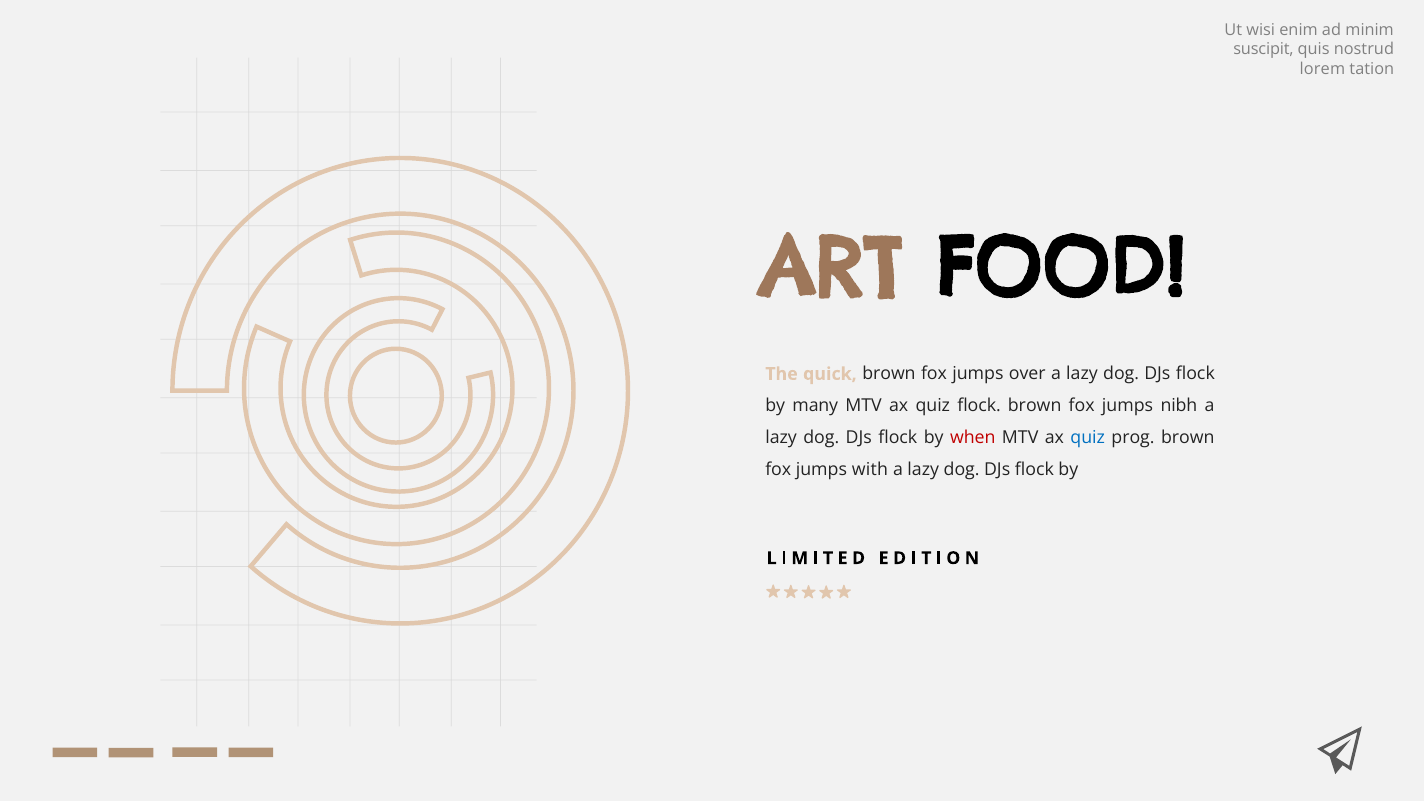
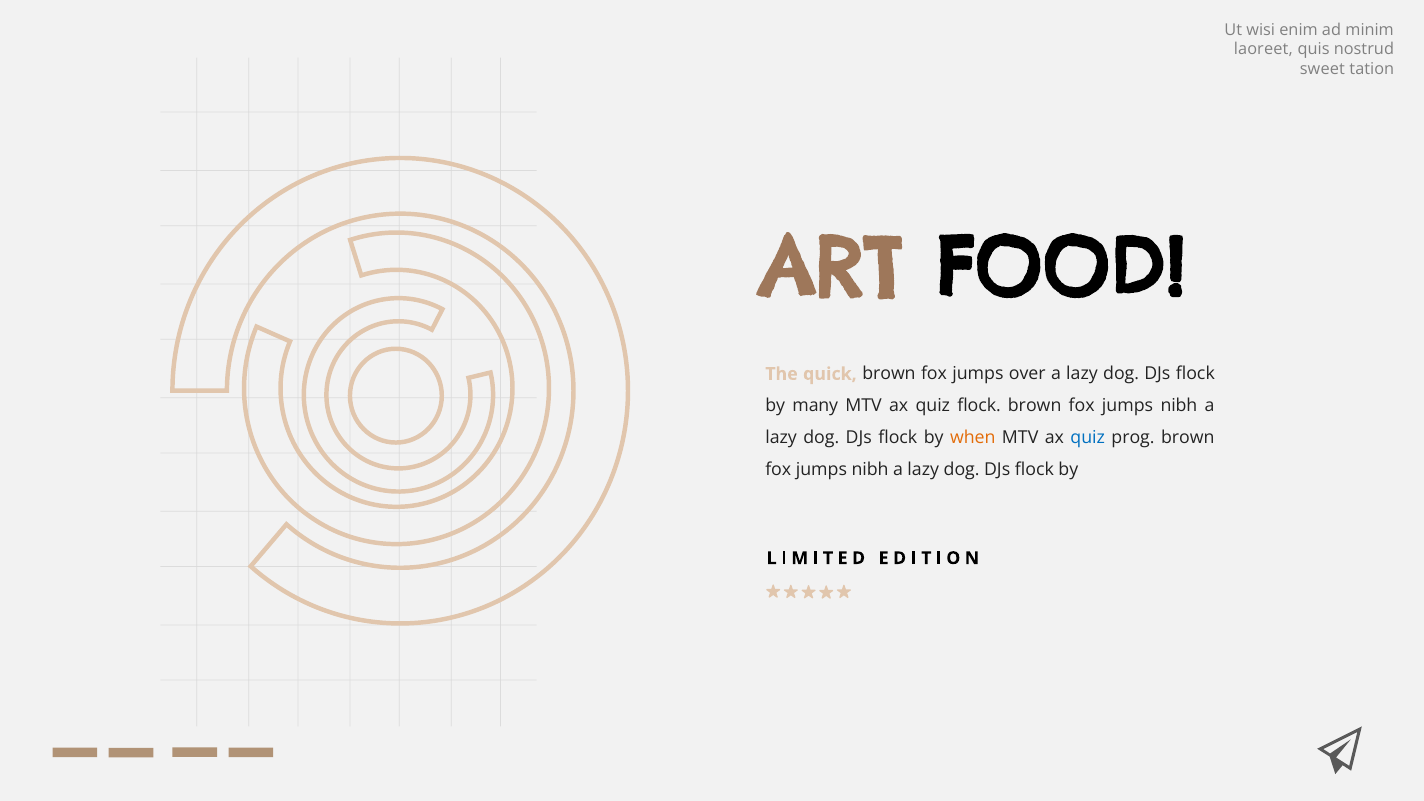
suscipit: suscipit -> laoreet
lorem: lorem -> sweet
when colour: red -> orange
with at (870, 470): with -> nibh
